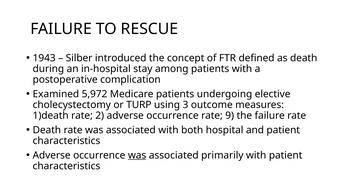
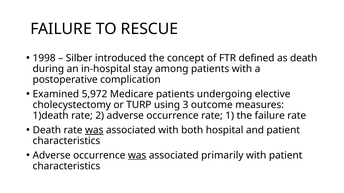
1943: 1943 -> 1998
9: 9 -> 1
was at (94, 130) underline: none -> present
